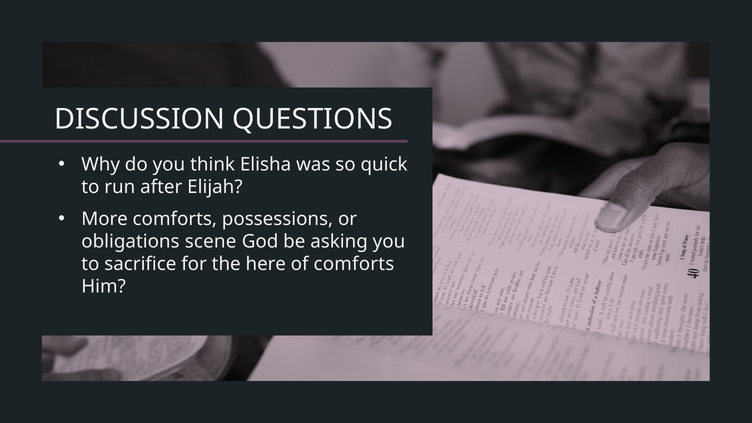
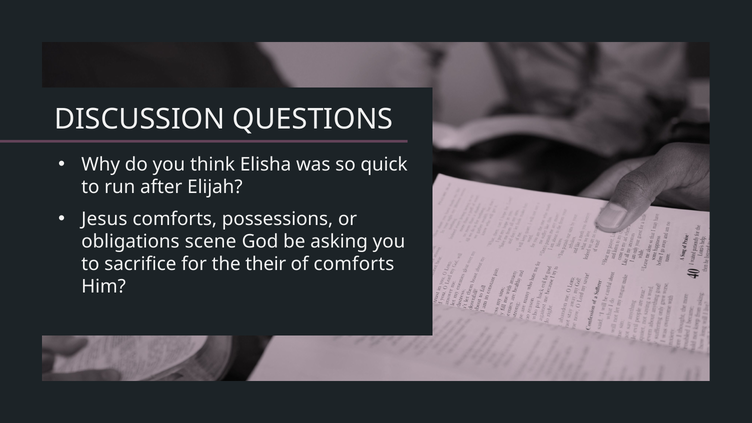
More: More -> Jesus
here: here -> their
